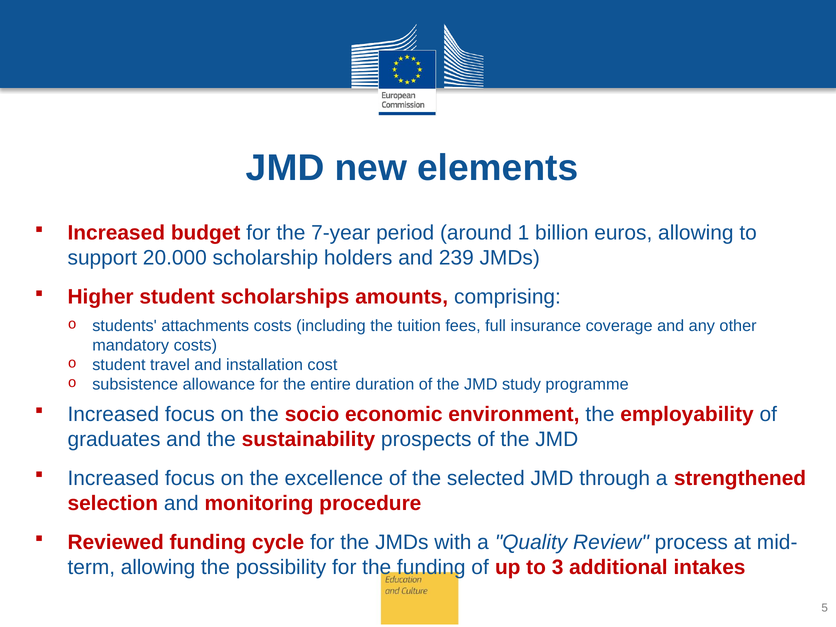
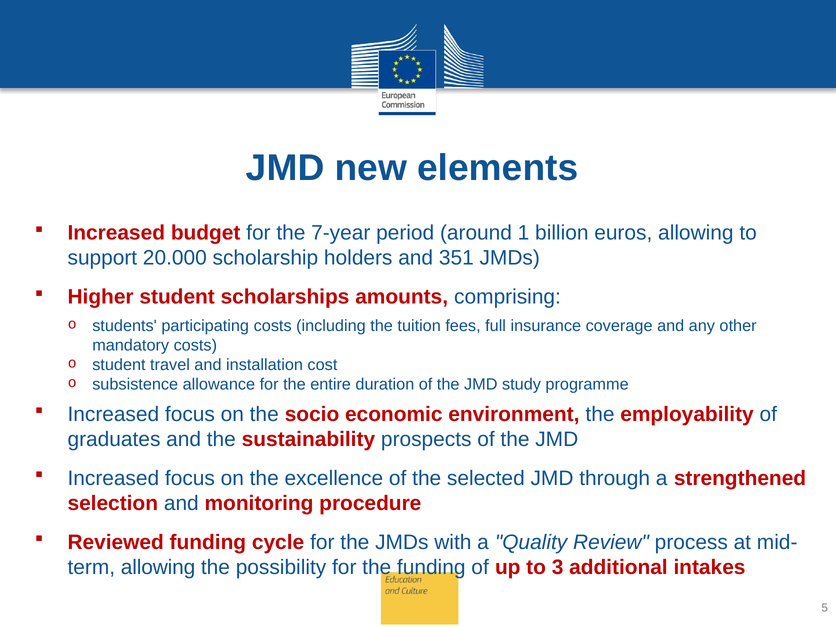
239: 239 -> 351
attachments: attachments -> participating
